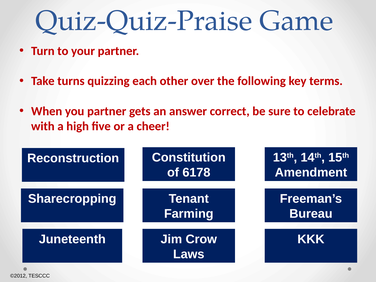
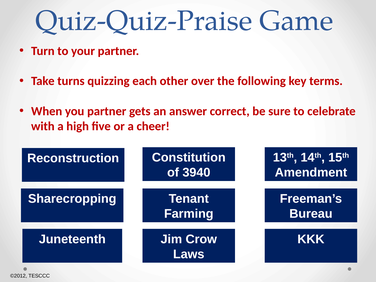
6178: 6178 -> 3940
